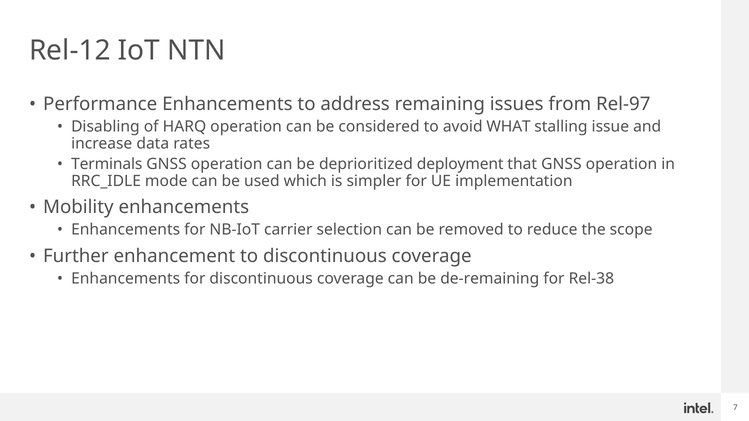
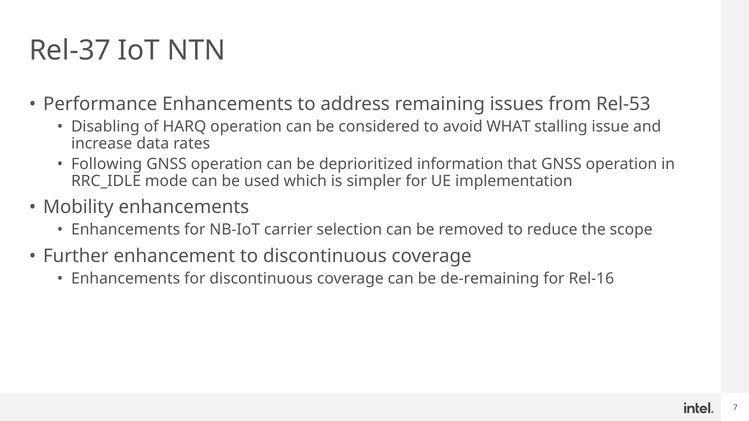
Rel-12: Rel-12 -> Rel-37
Rel-97: Rel-97 -> Rel-53
Terminals: Terminals -> Following
deployment: deployment -> information
Rel-38: Rel-38 -> Rel-16
